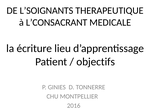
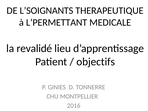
L’CONSACRANT: L’CONSACRANT -> L’PERMETTANT
écriture: écriture -> revalidé
